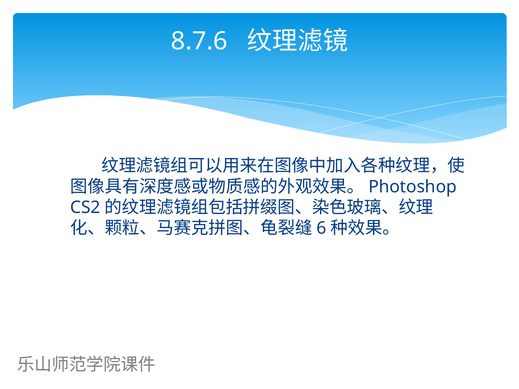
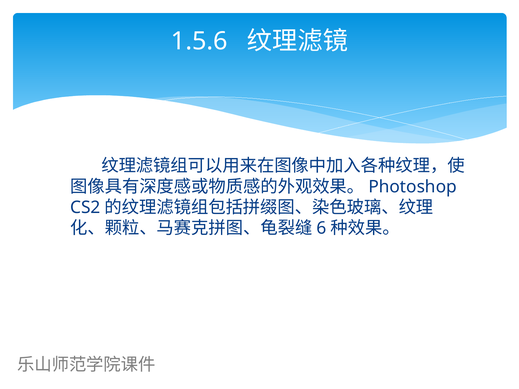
8.7.6: 8.7.6 -> 1.5.6
